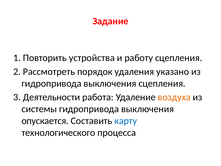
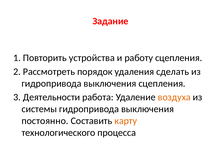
указано: указано -> сделать
опускается: опускается -> постоянно
карту colour: blue -> orange
